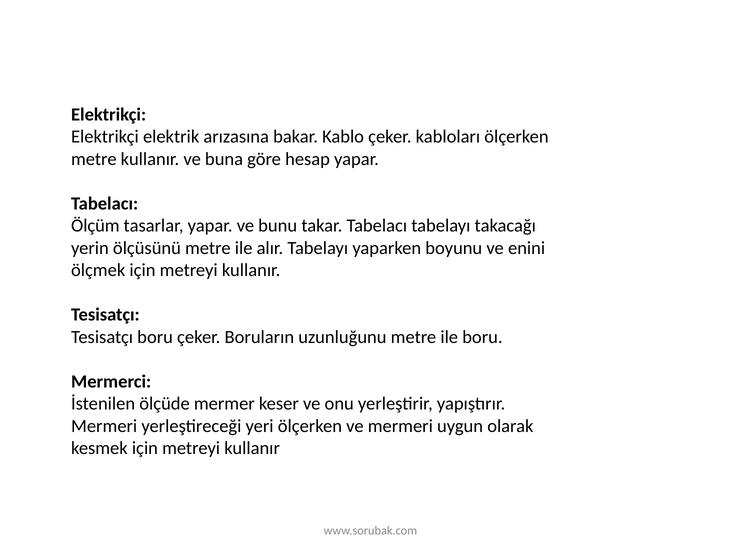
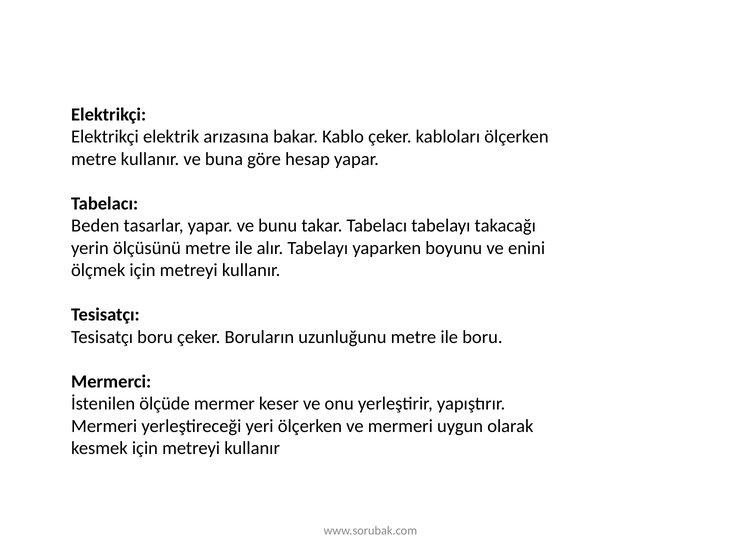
Ölçüm: Ölçüm -> Beden
